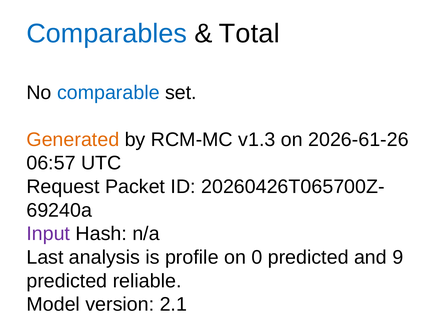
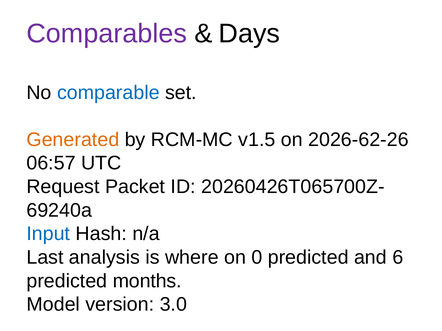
Comparables colour: blue -> purple
Total: Total -> Days
v1.3: v1.3 -> v1.5
2026-61-26: 2026-61-26 -> 2026-62-26
Input colour: purple -> blue
profile: profile -> where
9: 9 -> 6
reliable: reliable -> months
2.1: 2.1 -> 3.0
